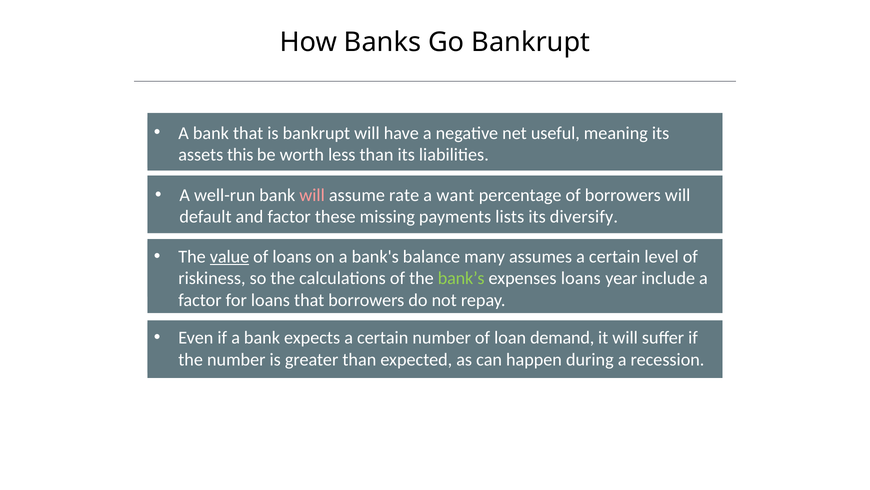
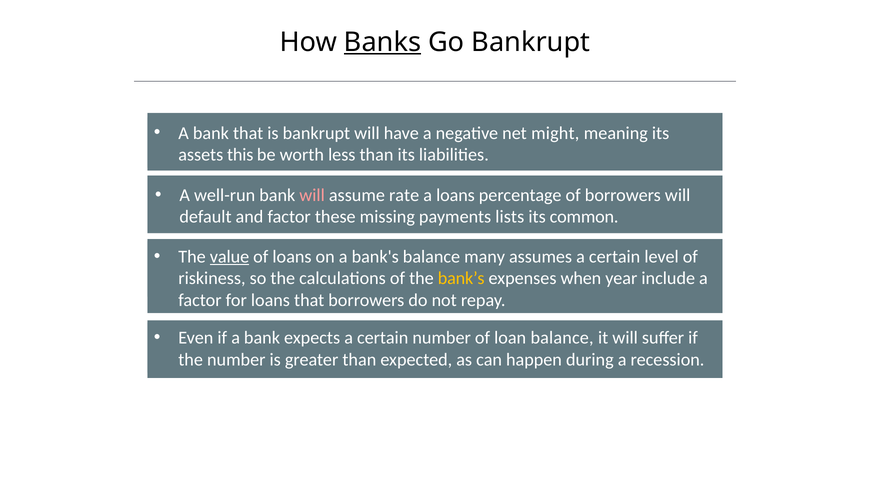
Banks underline: none -> present
useful: useful -> might
a want: want -> loans
diversify: diversify -> common
bank’s colour: light green -> yellow
expenses loans: loans -> when
loan demand: demand -> balance
